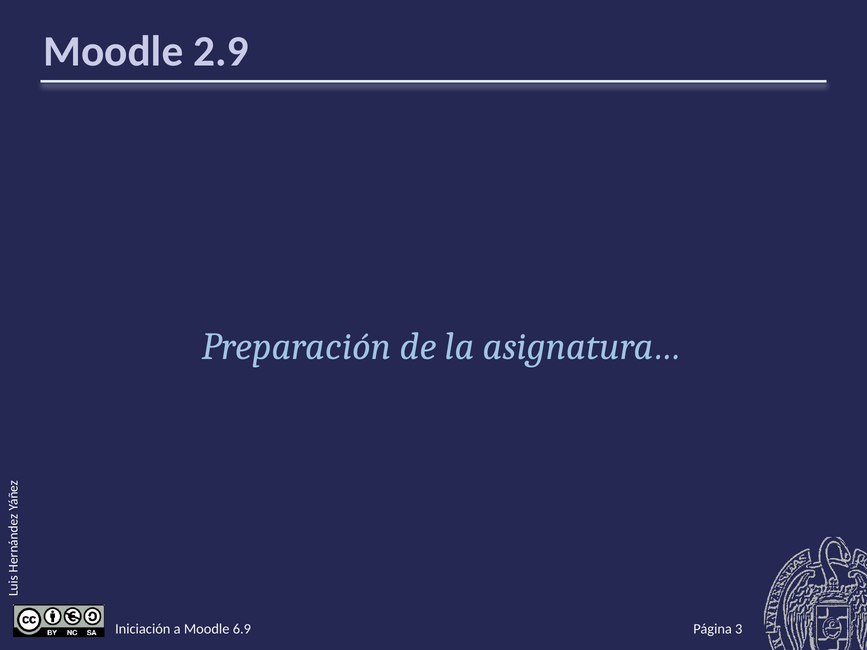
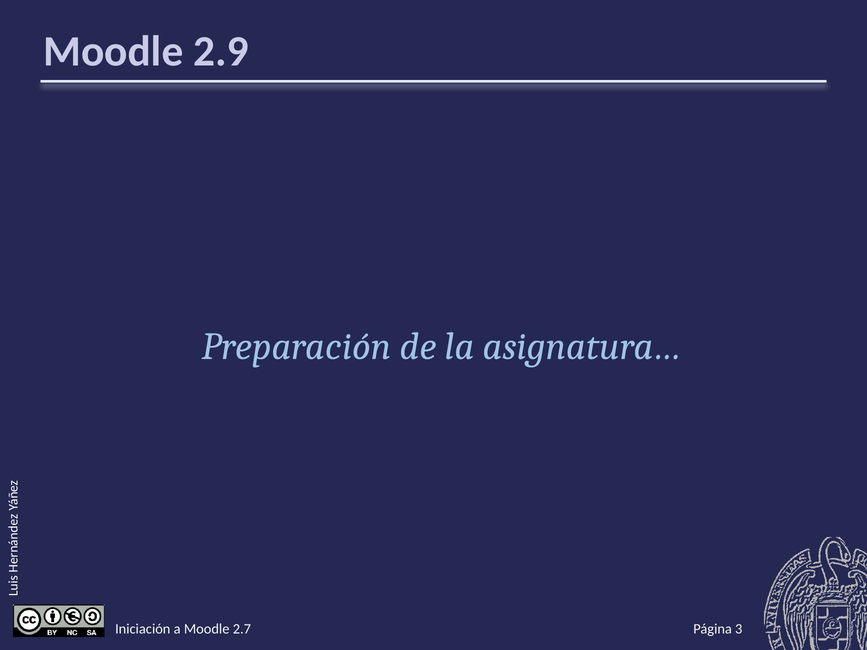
6.9: 6.9 -> 2.7
